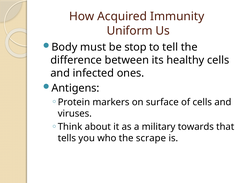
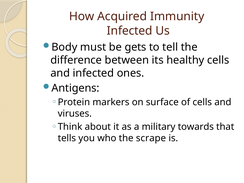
Uniform at (130, 31): Uniform -> Infected
stop: stop -> gets
